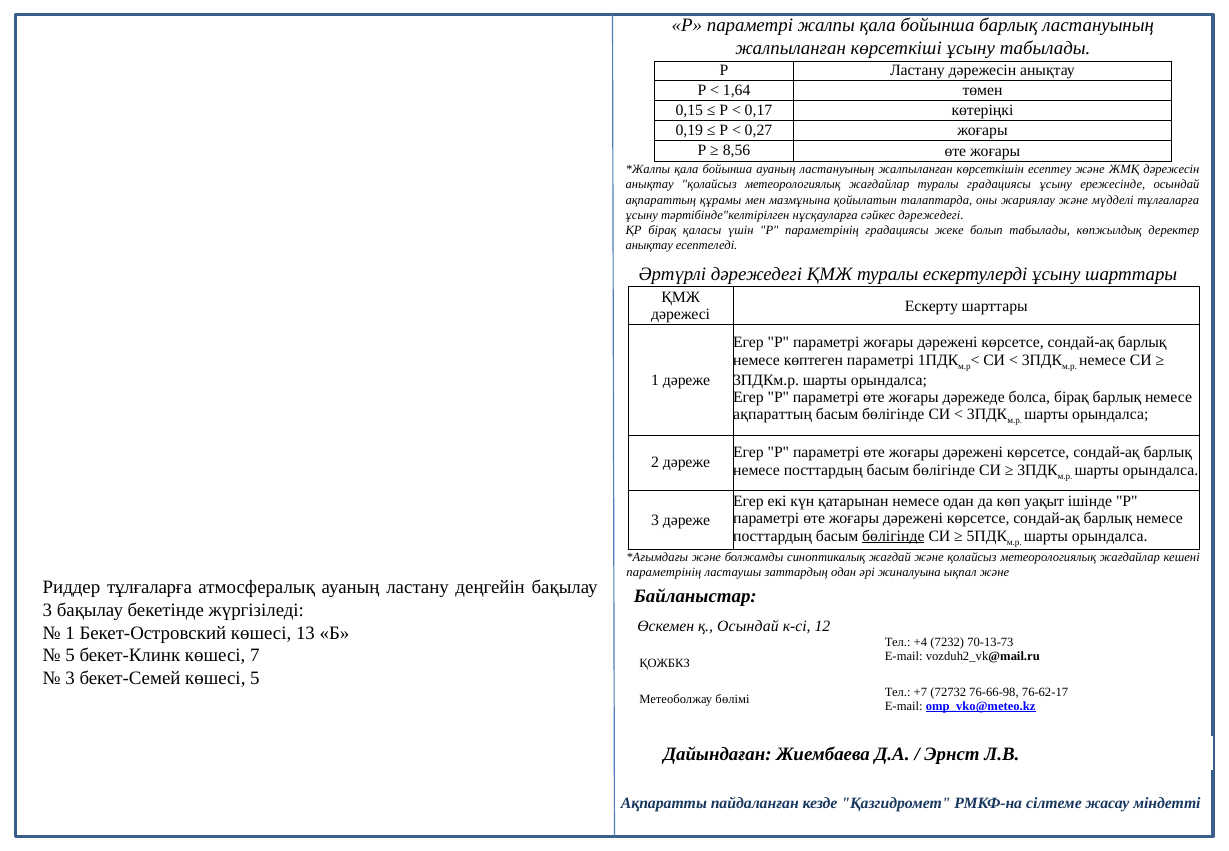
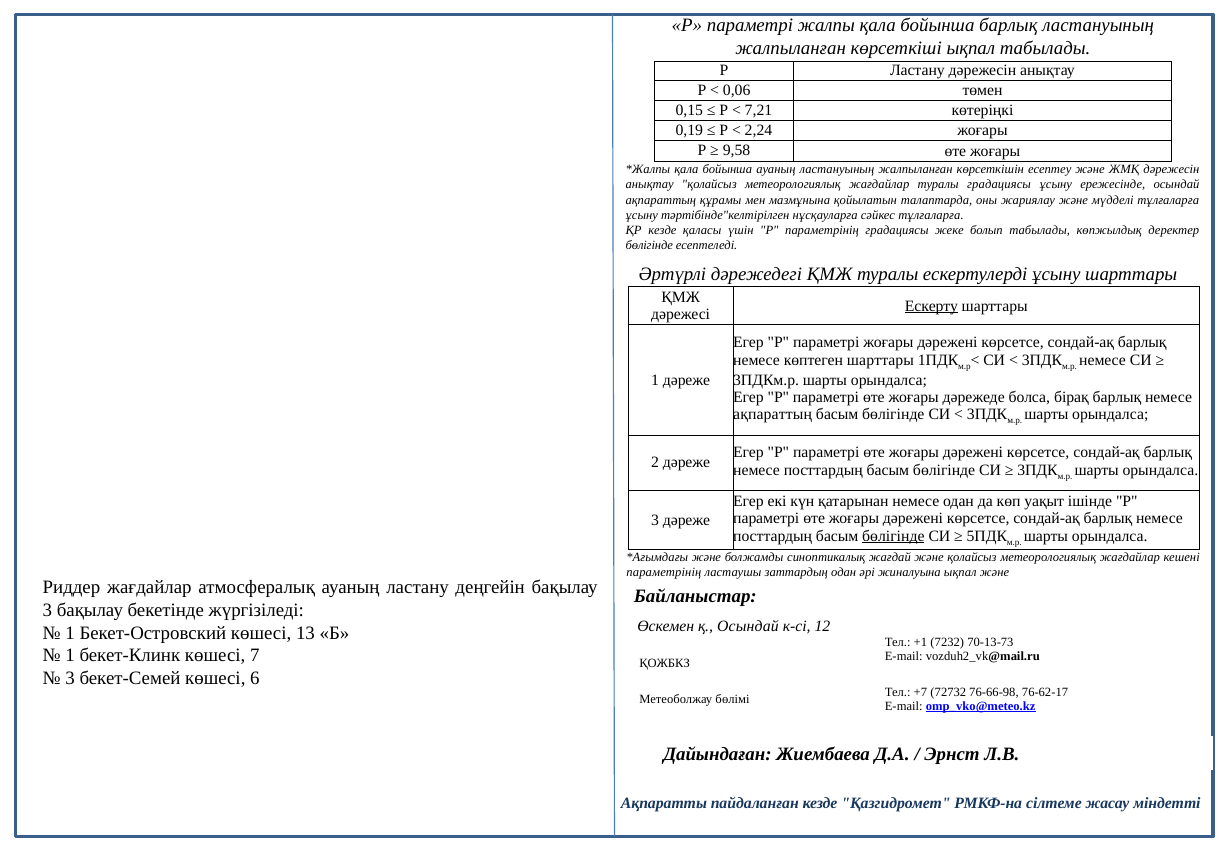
көрсеткіші ұсыну: ұсыну -> ықпал
1,64: 1,64 -> 0,06
0,17: 0,17 -> 7,21
0,27: 0,27 -> 2,24
8,56: 8,56 -> 9,58
сәйкес дәрежедегі: дәрежедегі -> тұлғаларға
ҚР бірақ: бірақ -> кезде
анықтау at (649, 245): анықтау -> бөлігінде
Ескерту underline: none -> present
көптеген параметрі: параметрі -> шарттары
Риддер тұлғаларға: тұлғаларға -> жағдайлар
+4: +4 -> +1
5 at (70, 655): 5 -> 1
көшесі 5: 5 -> 6
